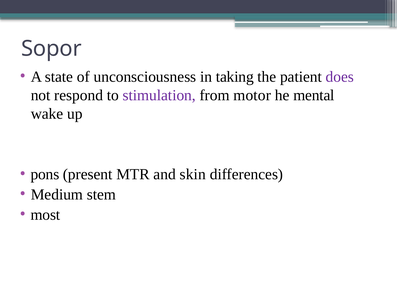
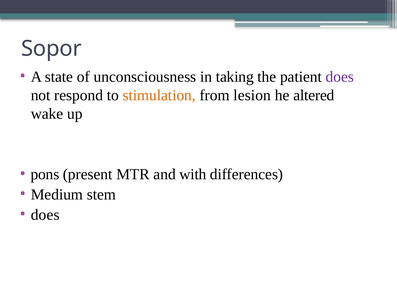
stimulation colour: purple -> orange
motor: motor -> lesion
mental: mental -> altered
skin: skin -> with
most at (45, 214): most -> does
